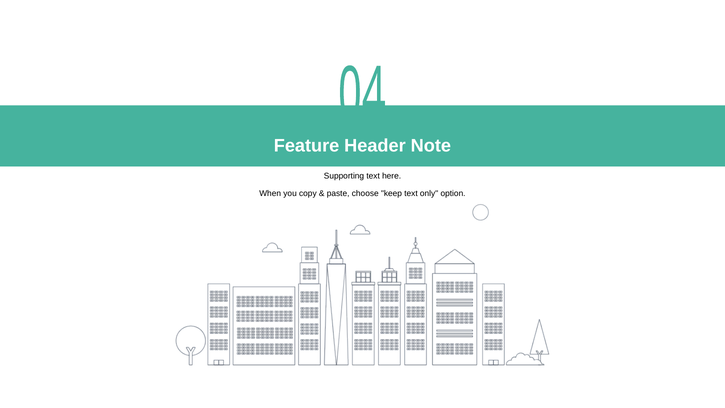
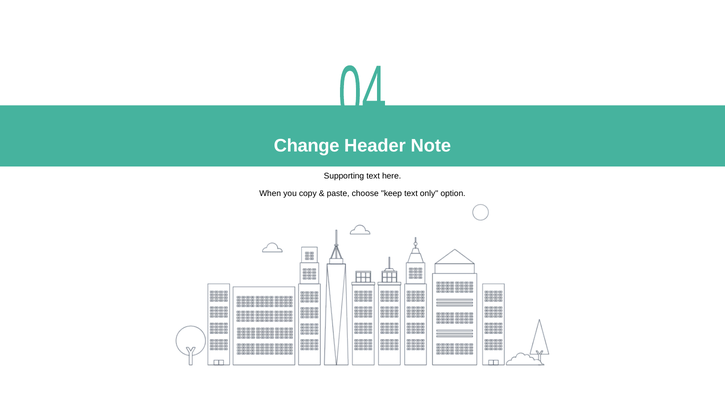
Feature: Feature -> Change
